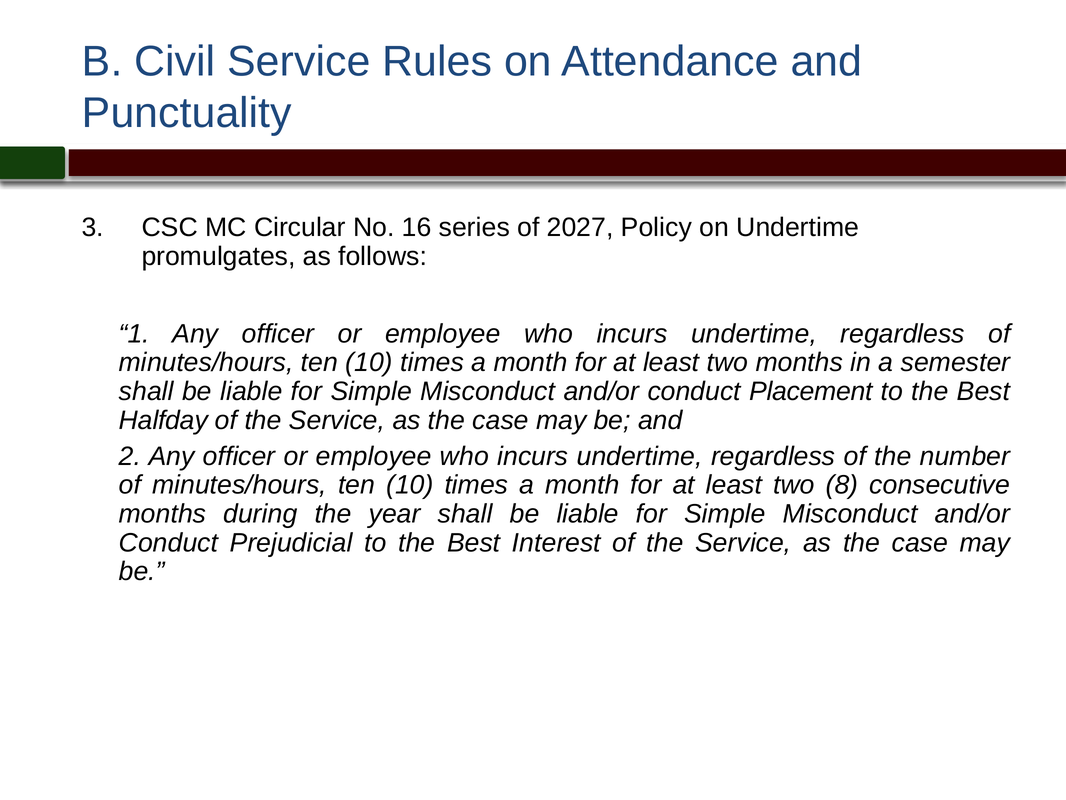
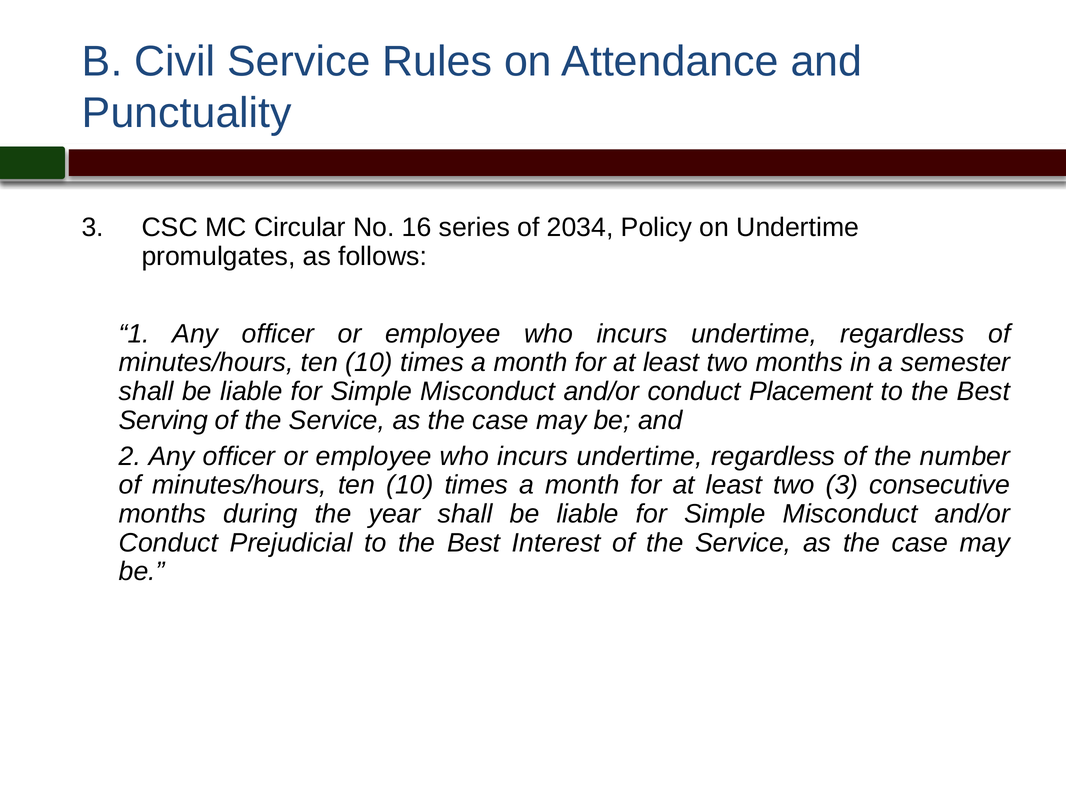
2027: 2027 -> 2034
Halfday: Halfday -> Serving
two 8: 8 -> 3
